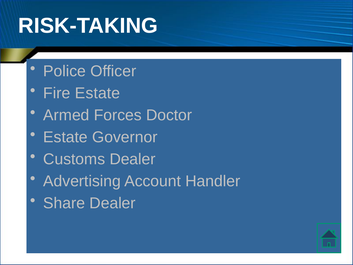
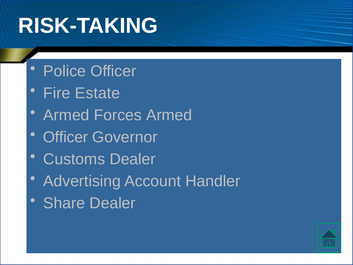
Forces Doctor: Doctor -> Armed
Estate at (65, 137): Estate -> Officer
